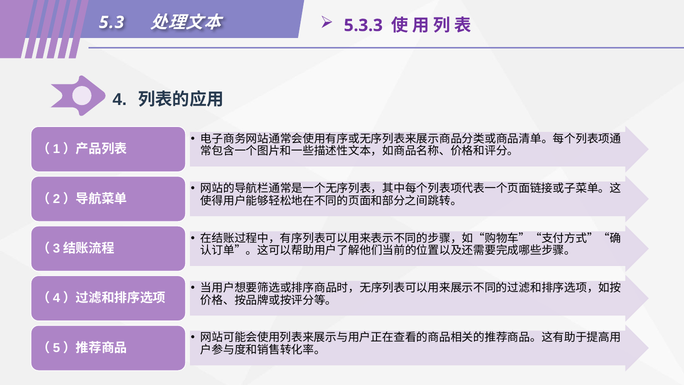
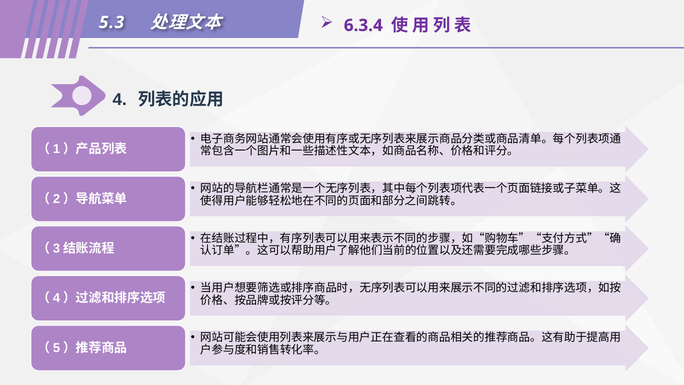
5.3.3: 5.3.3 -> 6.3.4
